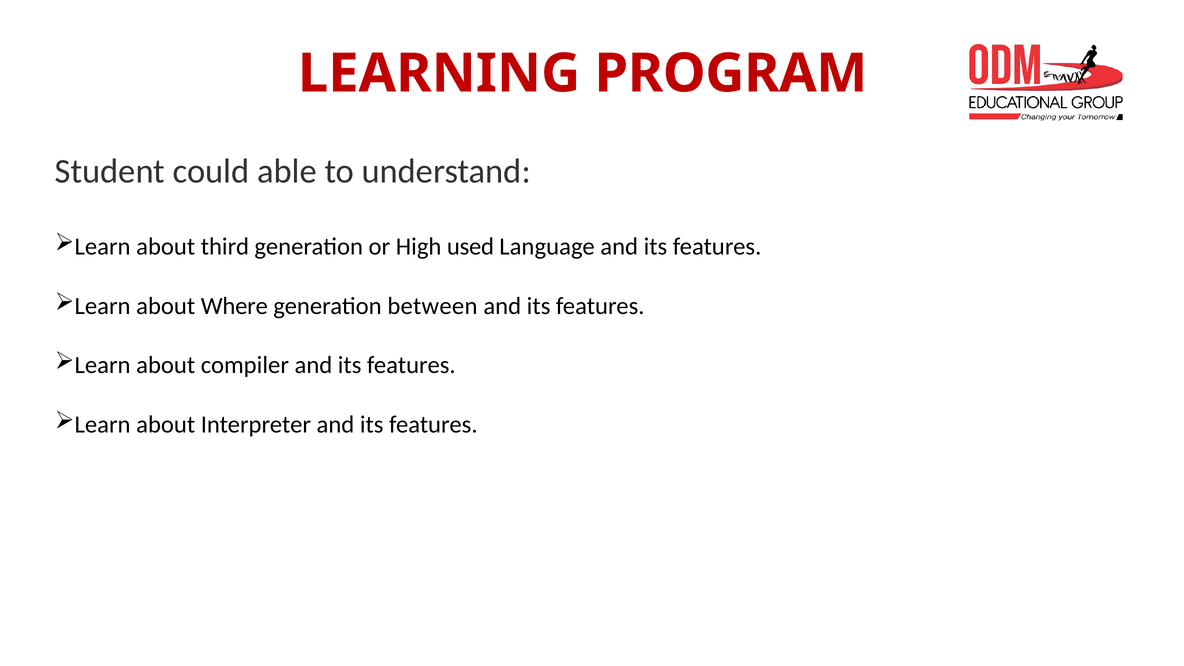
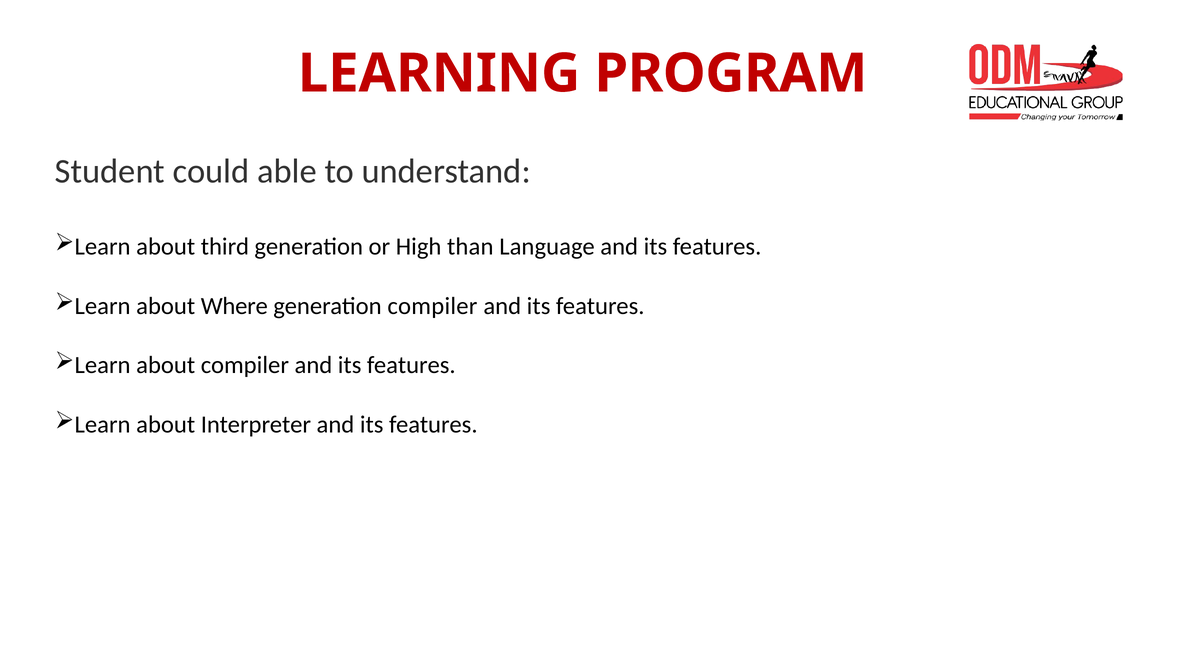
used: used -> than
generation between: between -> compiler
